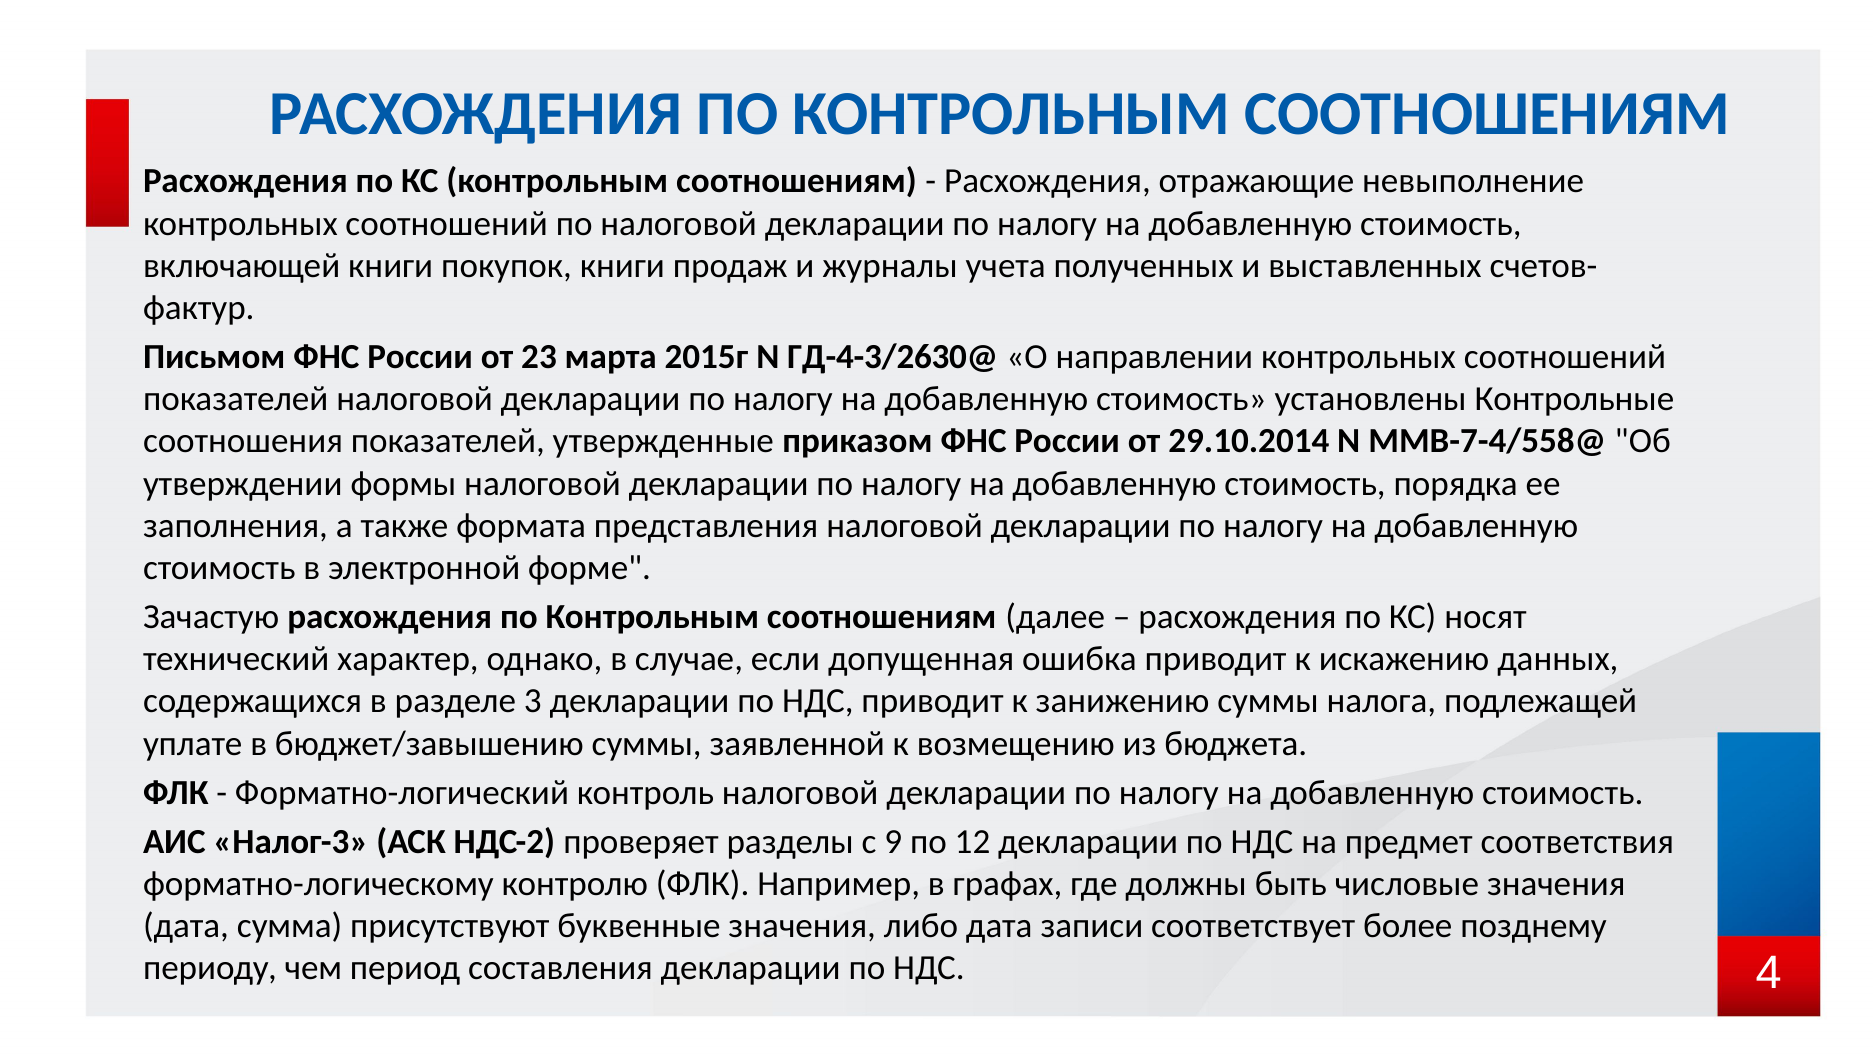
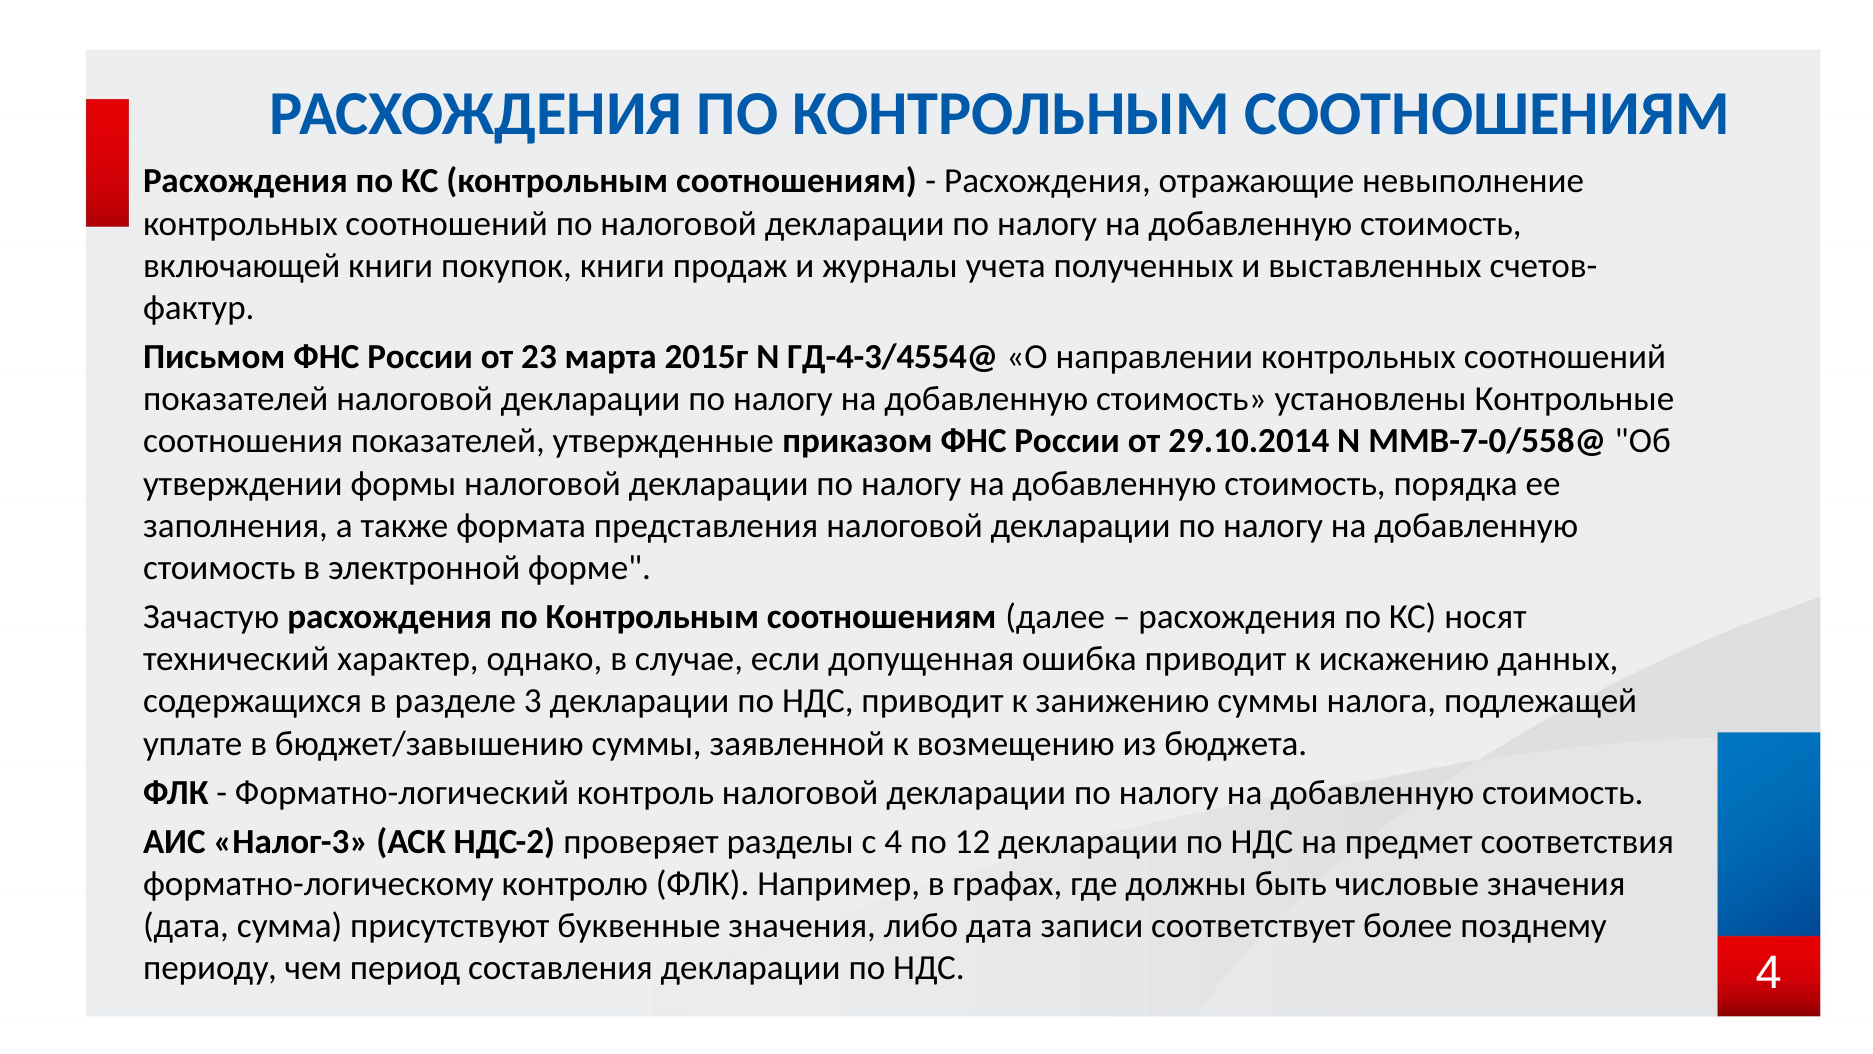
ГД-4-3/2630@: ГД-4-3/2630@ -> ГД-4-3/4554@
ММВ-7-4/558@: ММВ-7-4/558@ -> ММВ-7-0/558@
с 9: 9 -> 4
